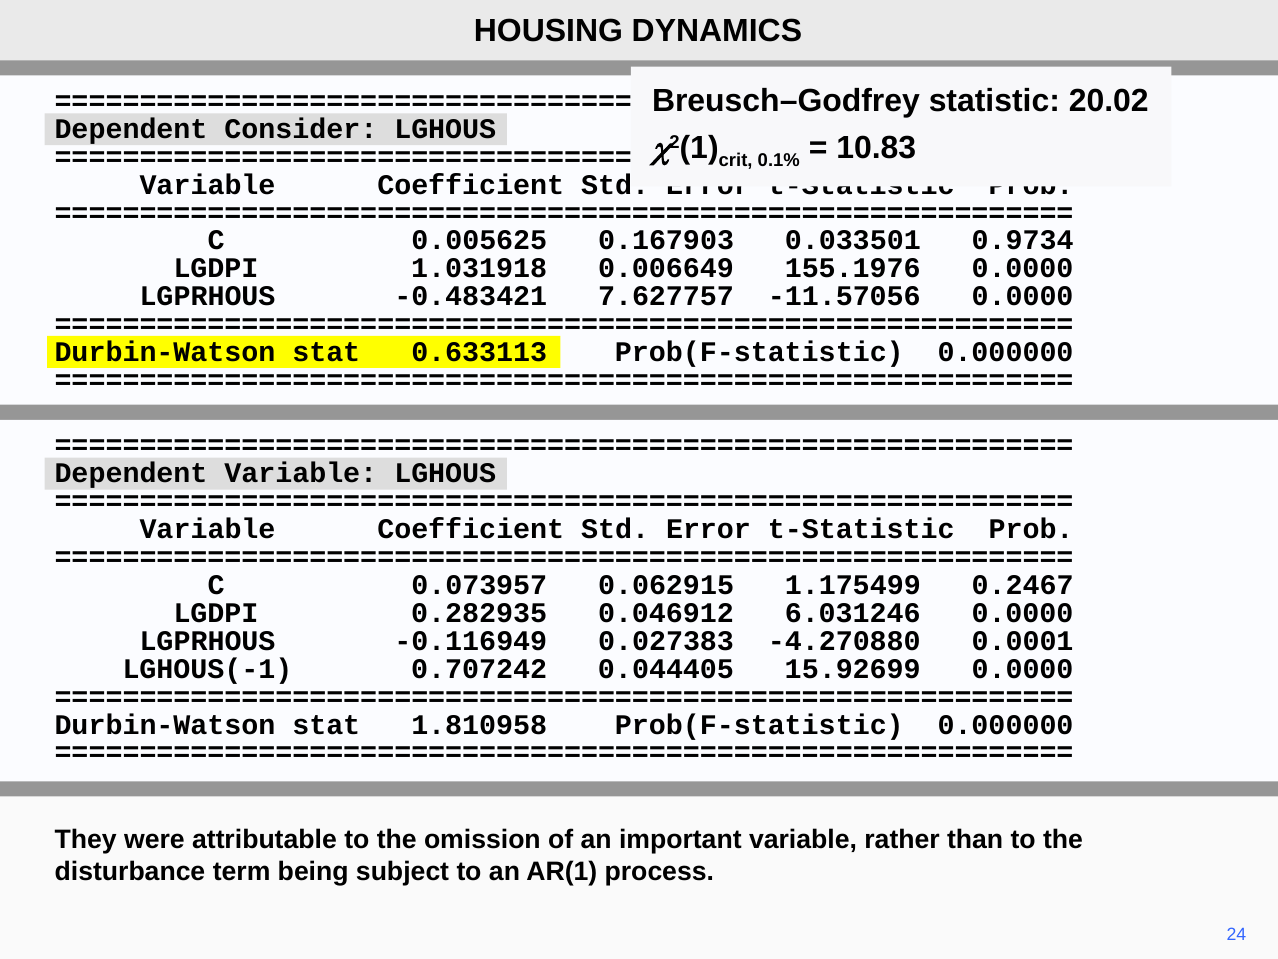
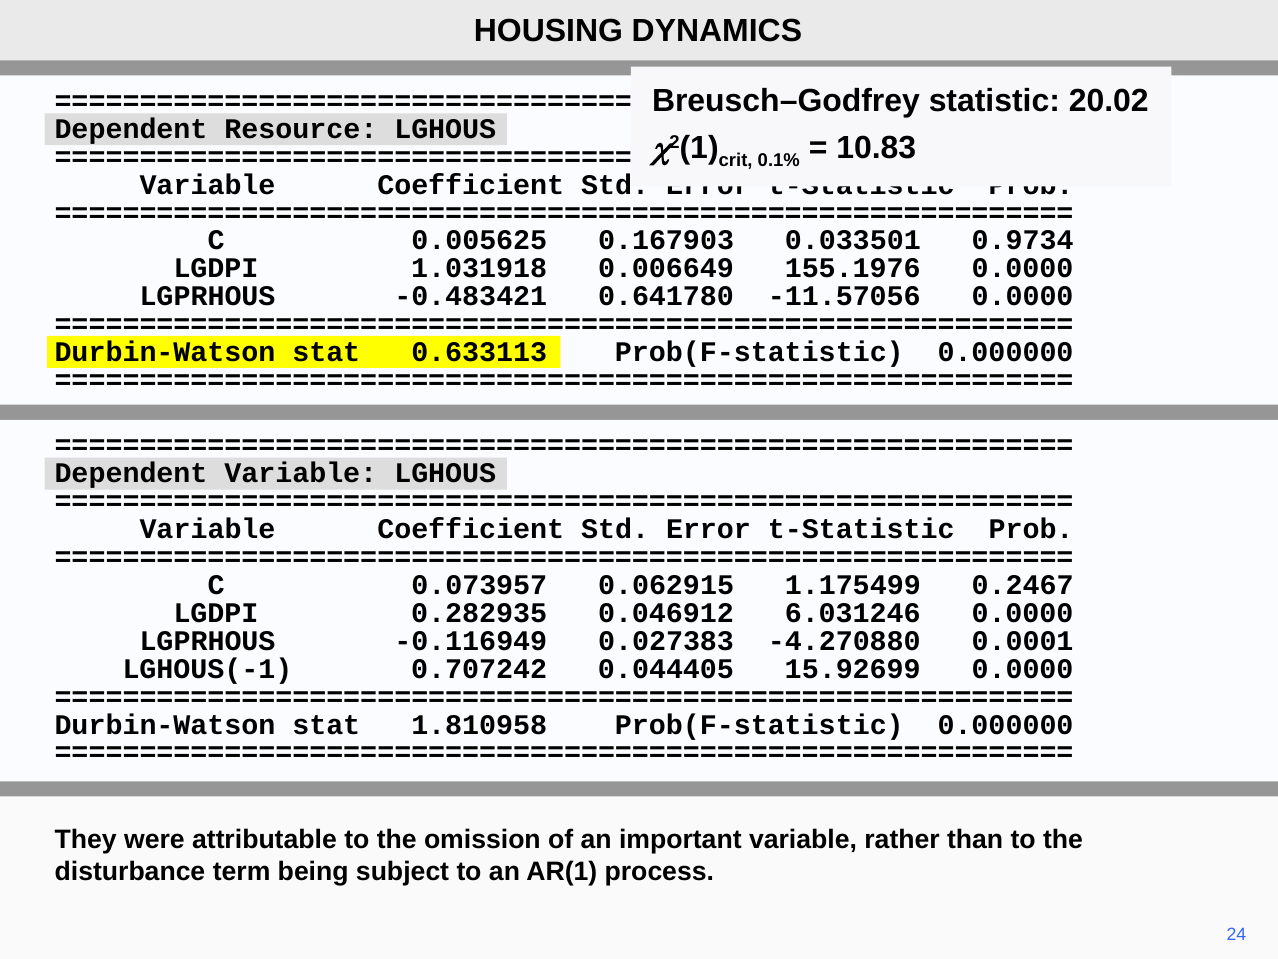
Consider: Consider -> Resource
7.627757: 7.627757 -> 0.641780
